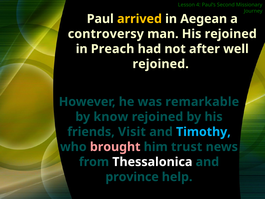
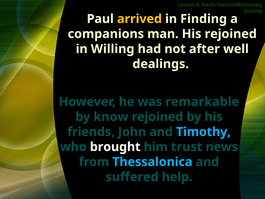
Aegean: Aegean -> Finding
controversy: controversy -> companions
Preach: Preach -> Willing
rejoined at (161, 64): rejoined -> dealings
Visit: Visit -> John
brought colour: pink -> white
Thessalonica colour: white -> light blue
province: province -> suffered
